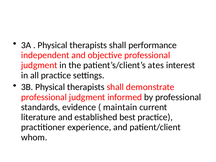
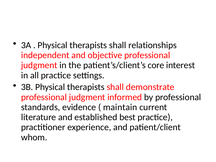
performance: performance -> relationships
ates: ates -> core
